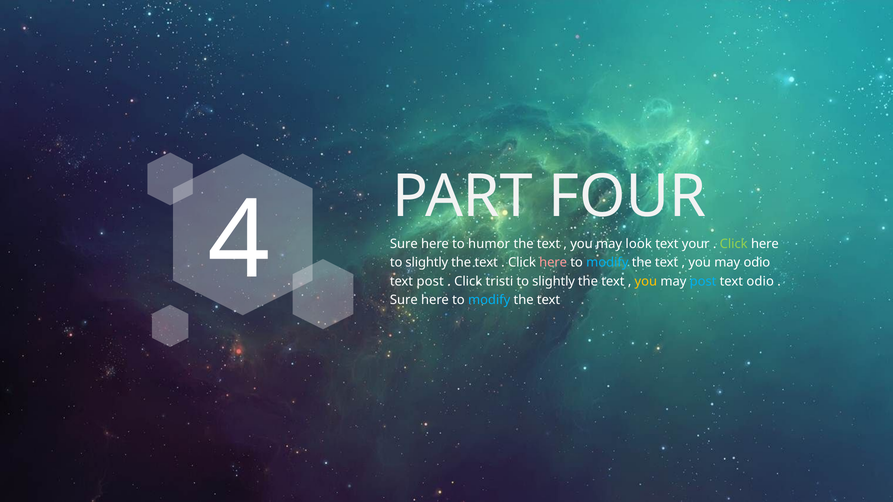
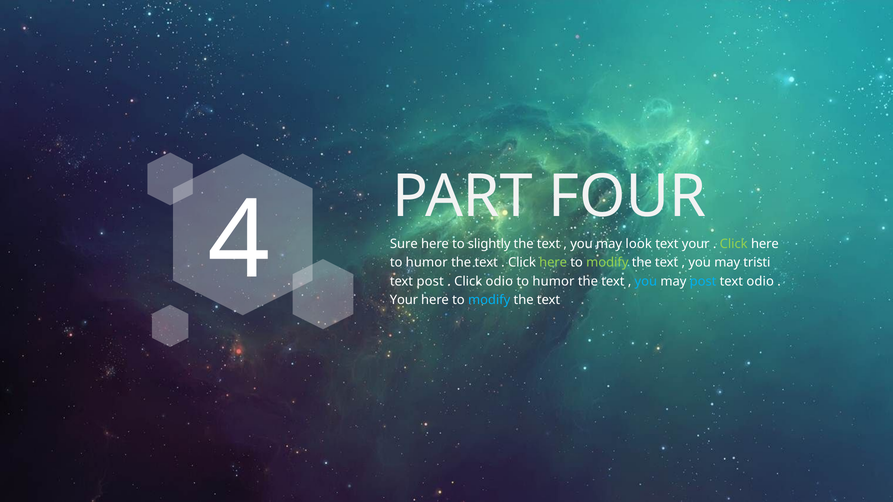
humor: humor -> slightly
slightly at (427, 263): slightly -> humor
here at (553, 263) colour: pink -> light green
modify at (607, 263) colour: light blue -> light green
may odio: odio -> tristi
Click tristi: tristi -> odio
slightly at (554, 282): slightly -> humor
you at (646, 282) colour: yellow -> light blue
Sure at (404, 300): Sure -> Your
